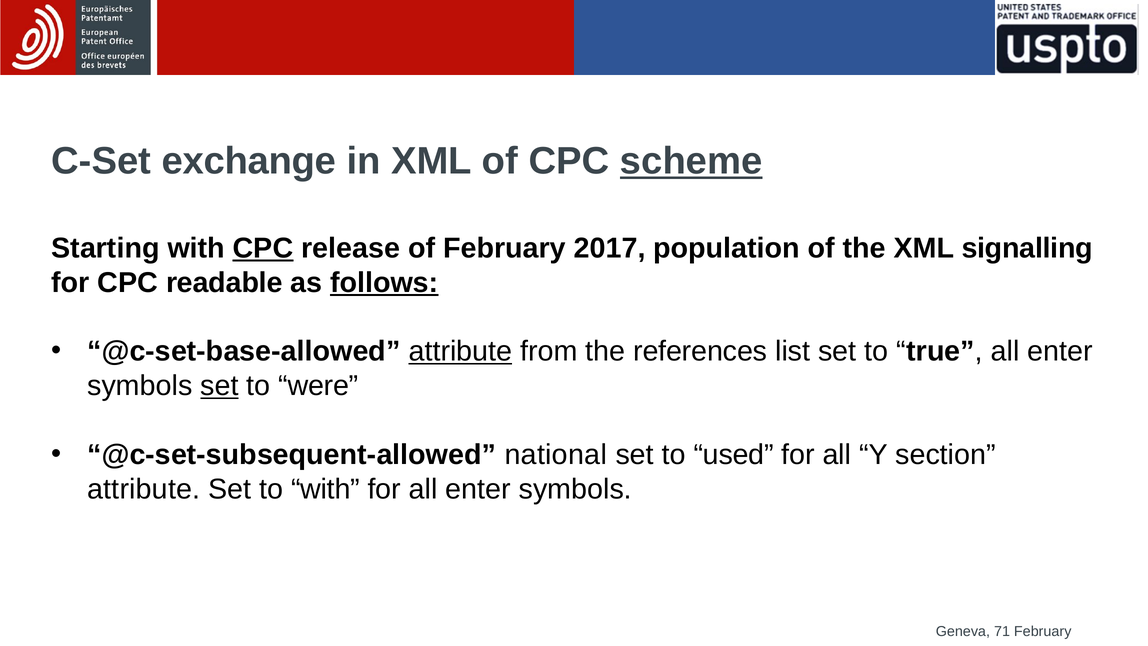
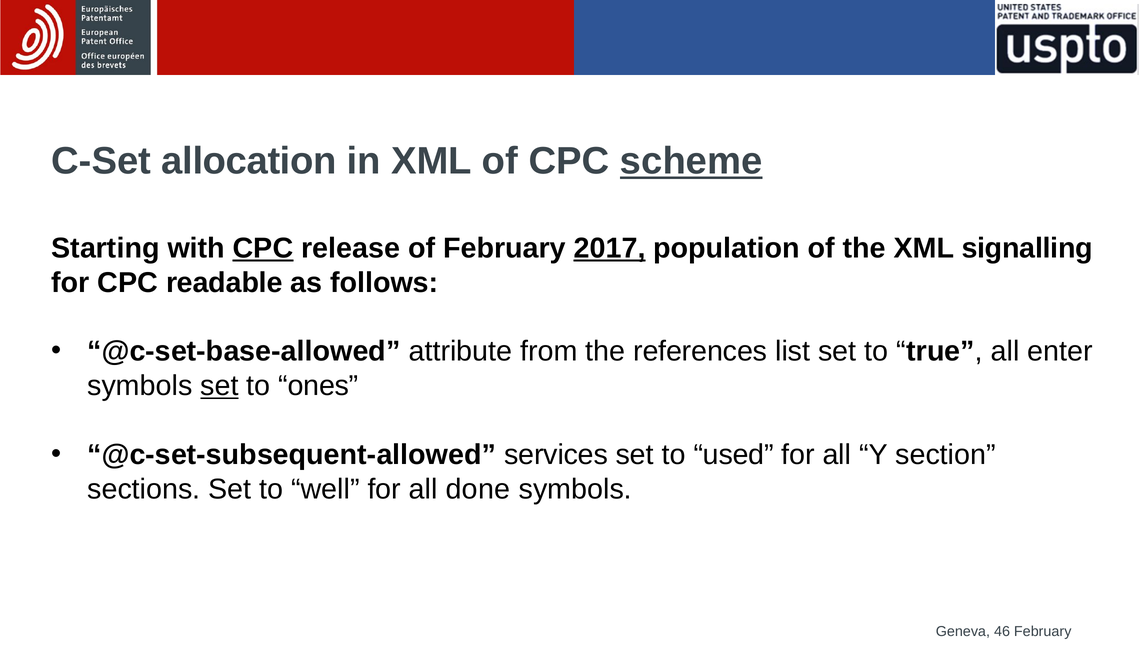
exchange: exchange -> allocation
2017 at (610, 248) underline: none -> present
follows underline: present -> none
attribute at (460, 351) underline: present -> none
were: were -> ones
national: national -> services
attribute at (144, 489): attribute -> sections
to with: with -> well
for all enter: enter -> done
71: 71 -> 46
